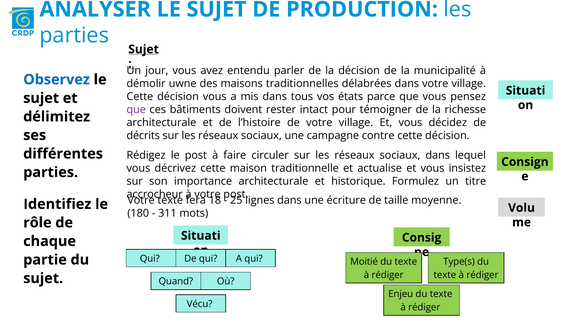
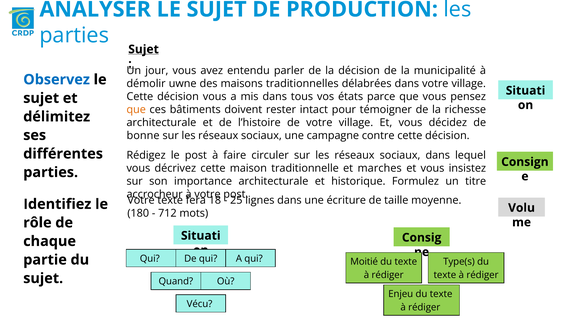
que at (136, 109) colour: purple -> orange
décrits: décrits -> bonne
actualise: actualise -> marches
311: 311 -> 712
